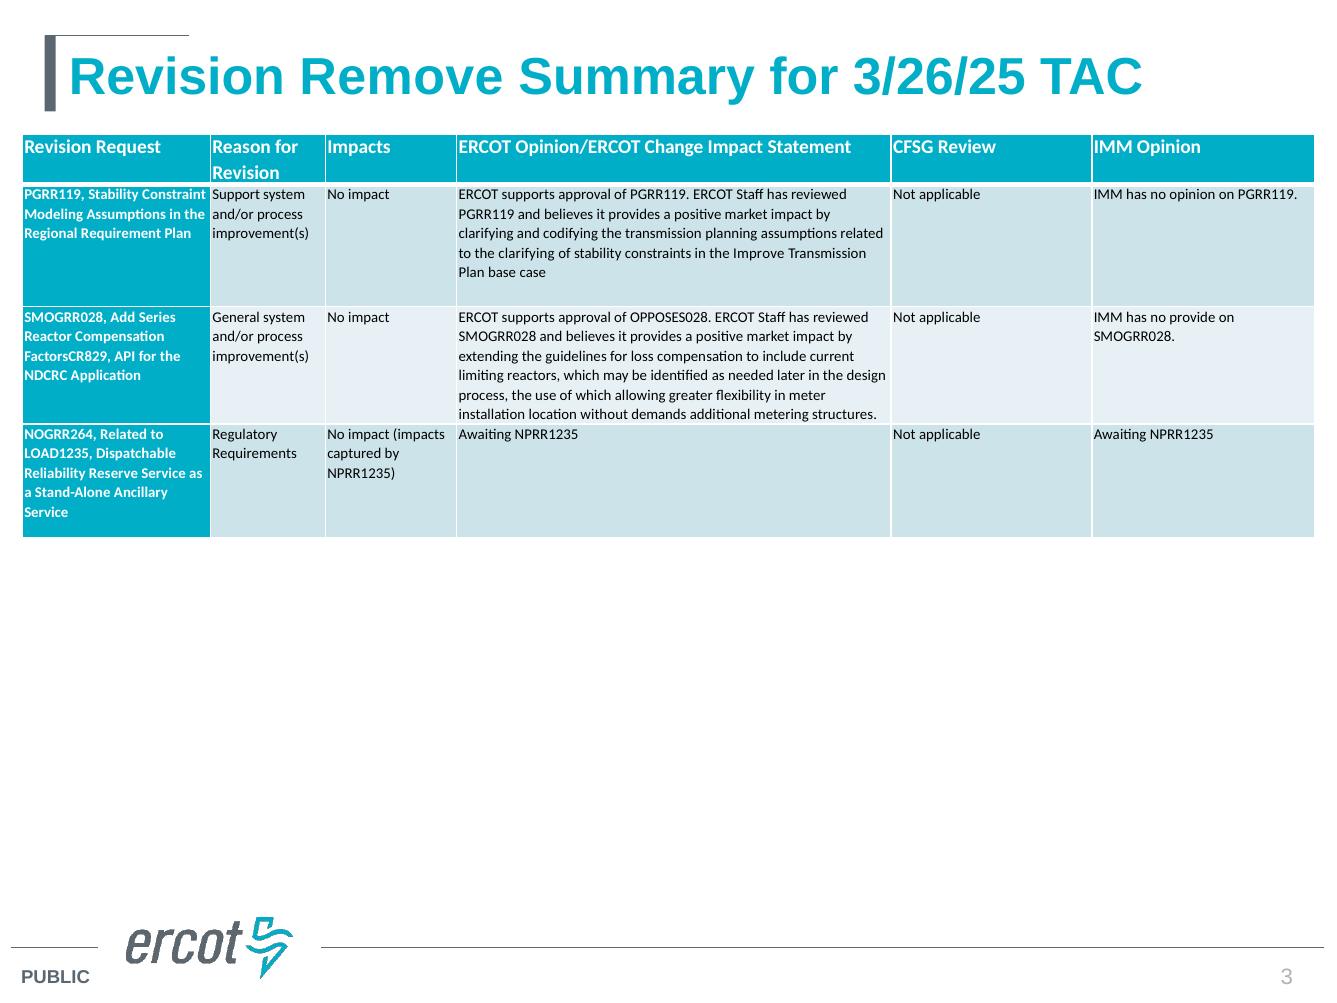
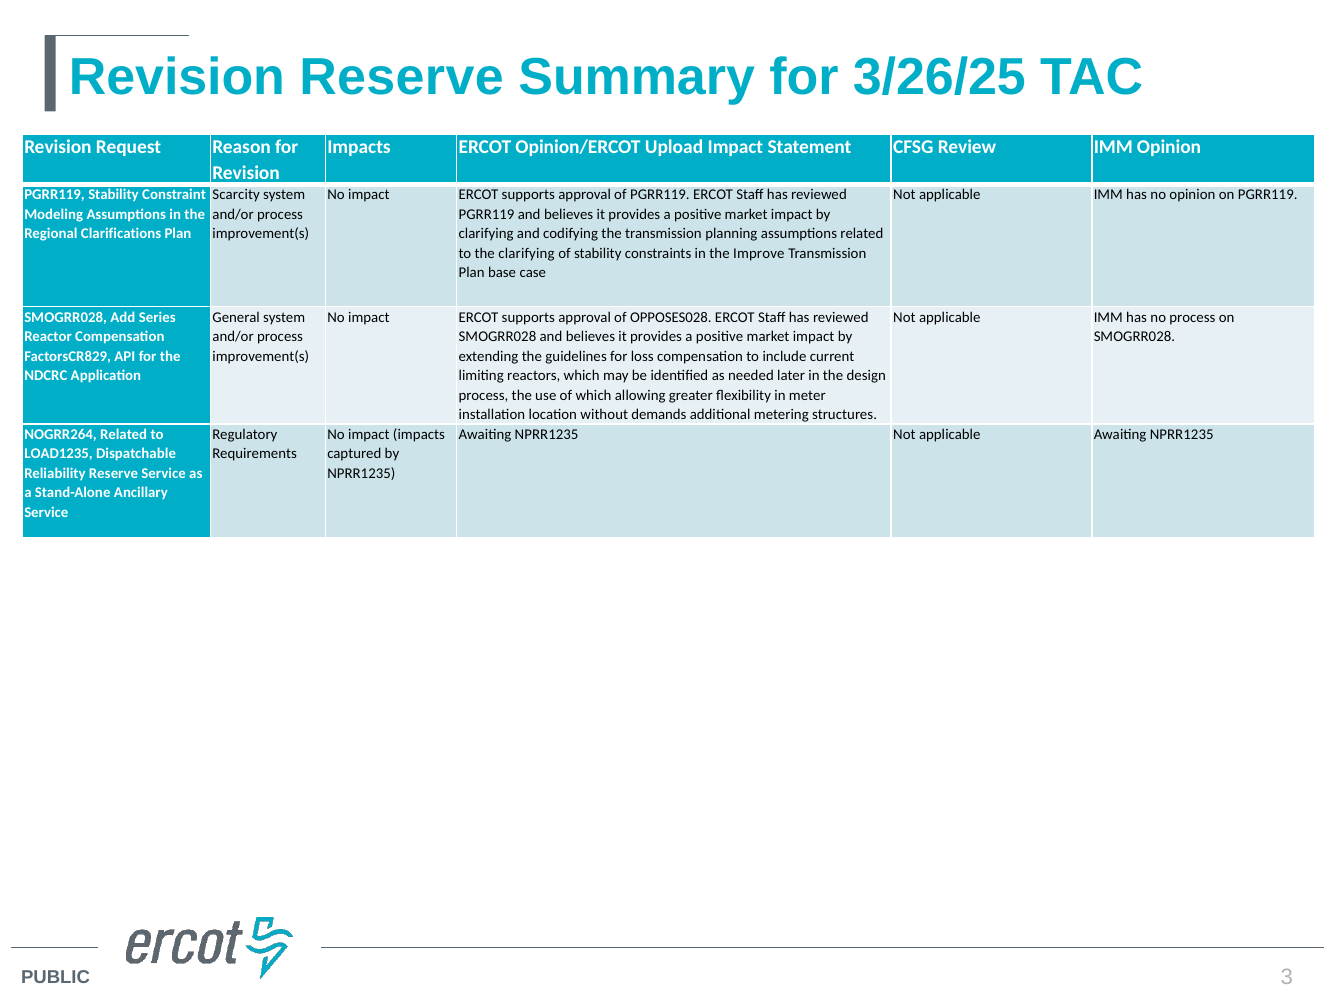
Revision Remove: Remove -> Reserve
Change: Change -> Upload
Support: Support -> Scarcity
Requirement: Requirement -> Clarifications
no provide: provide -> process
